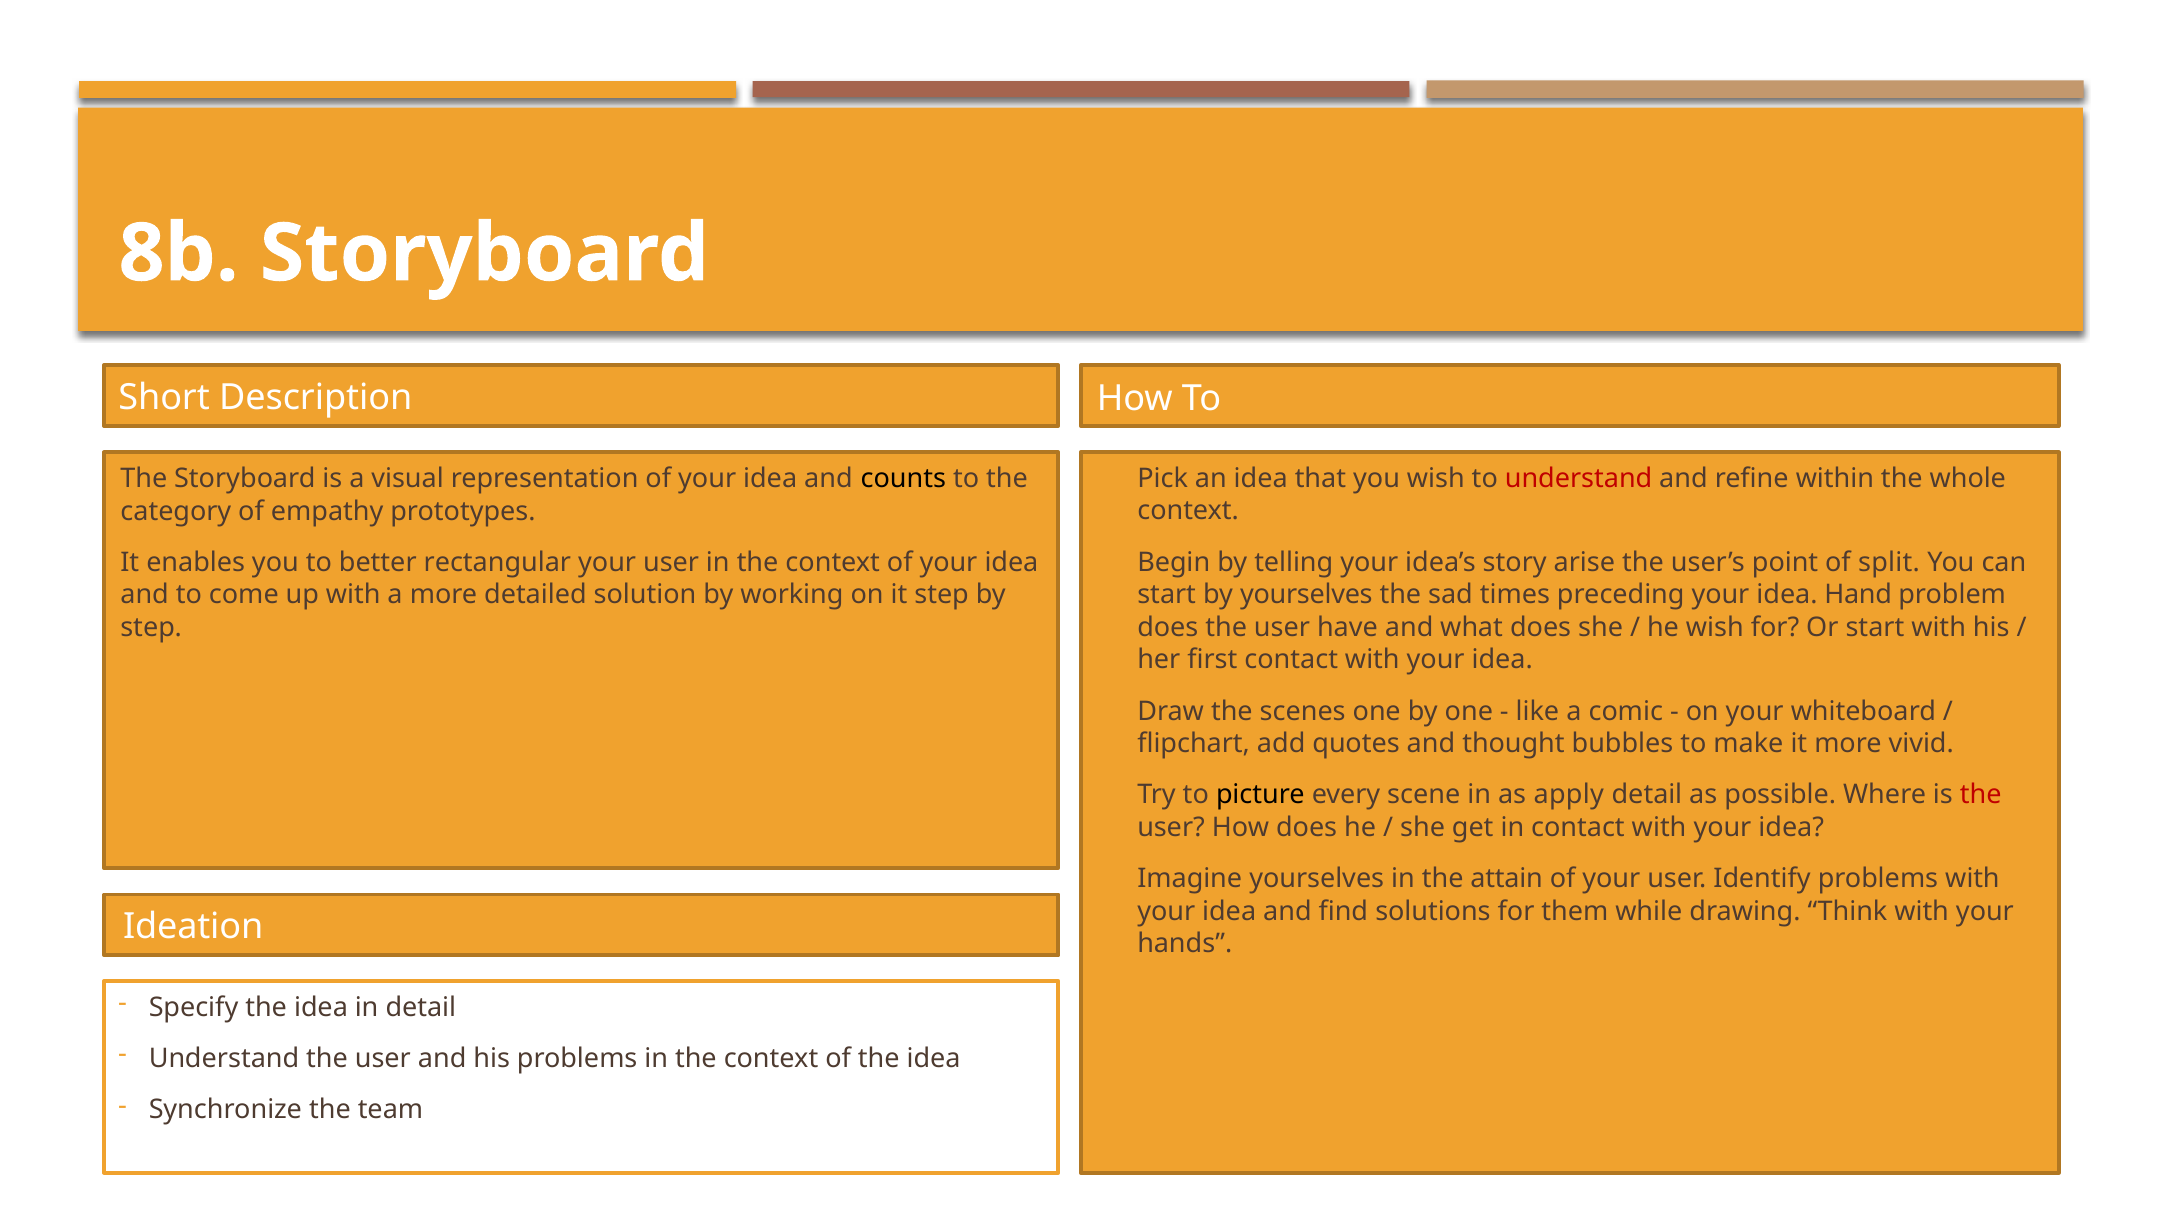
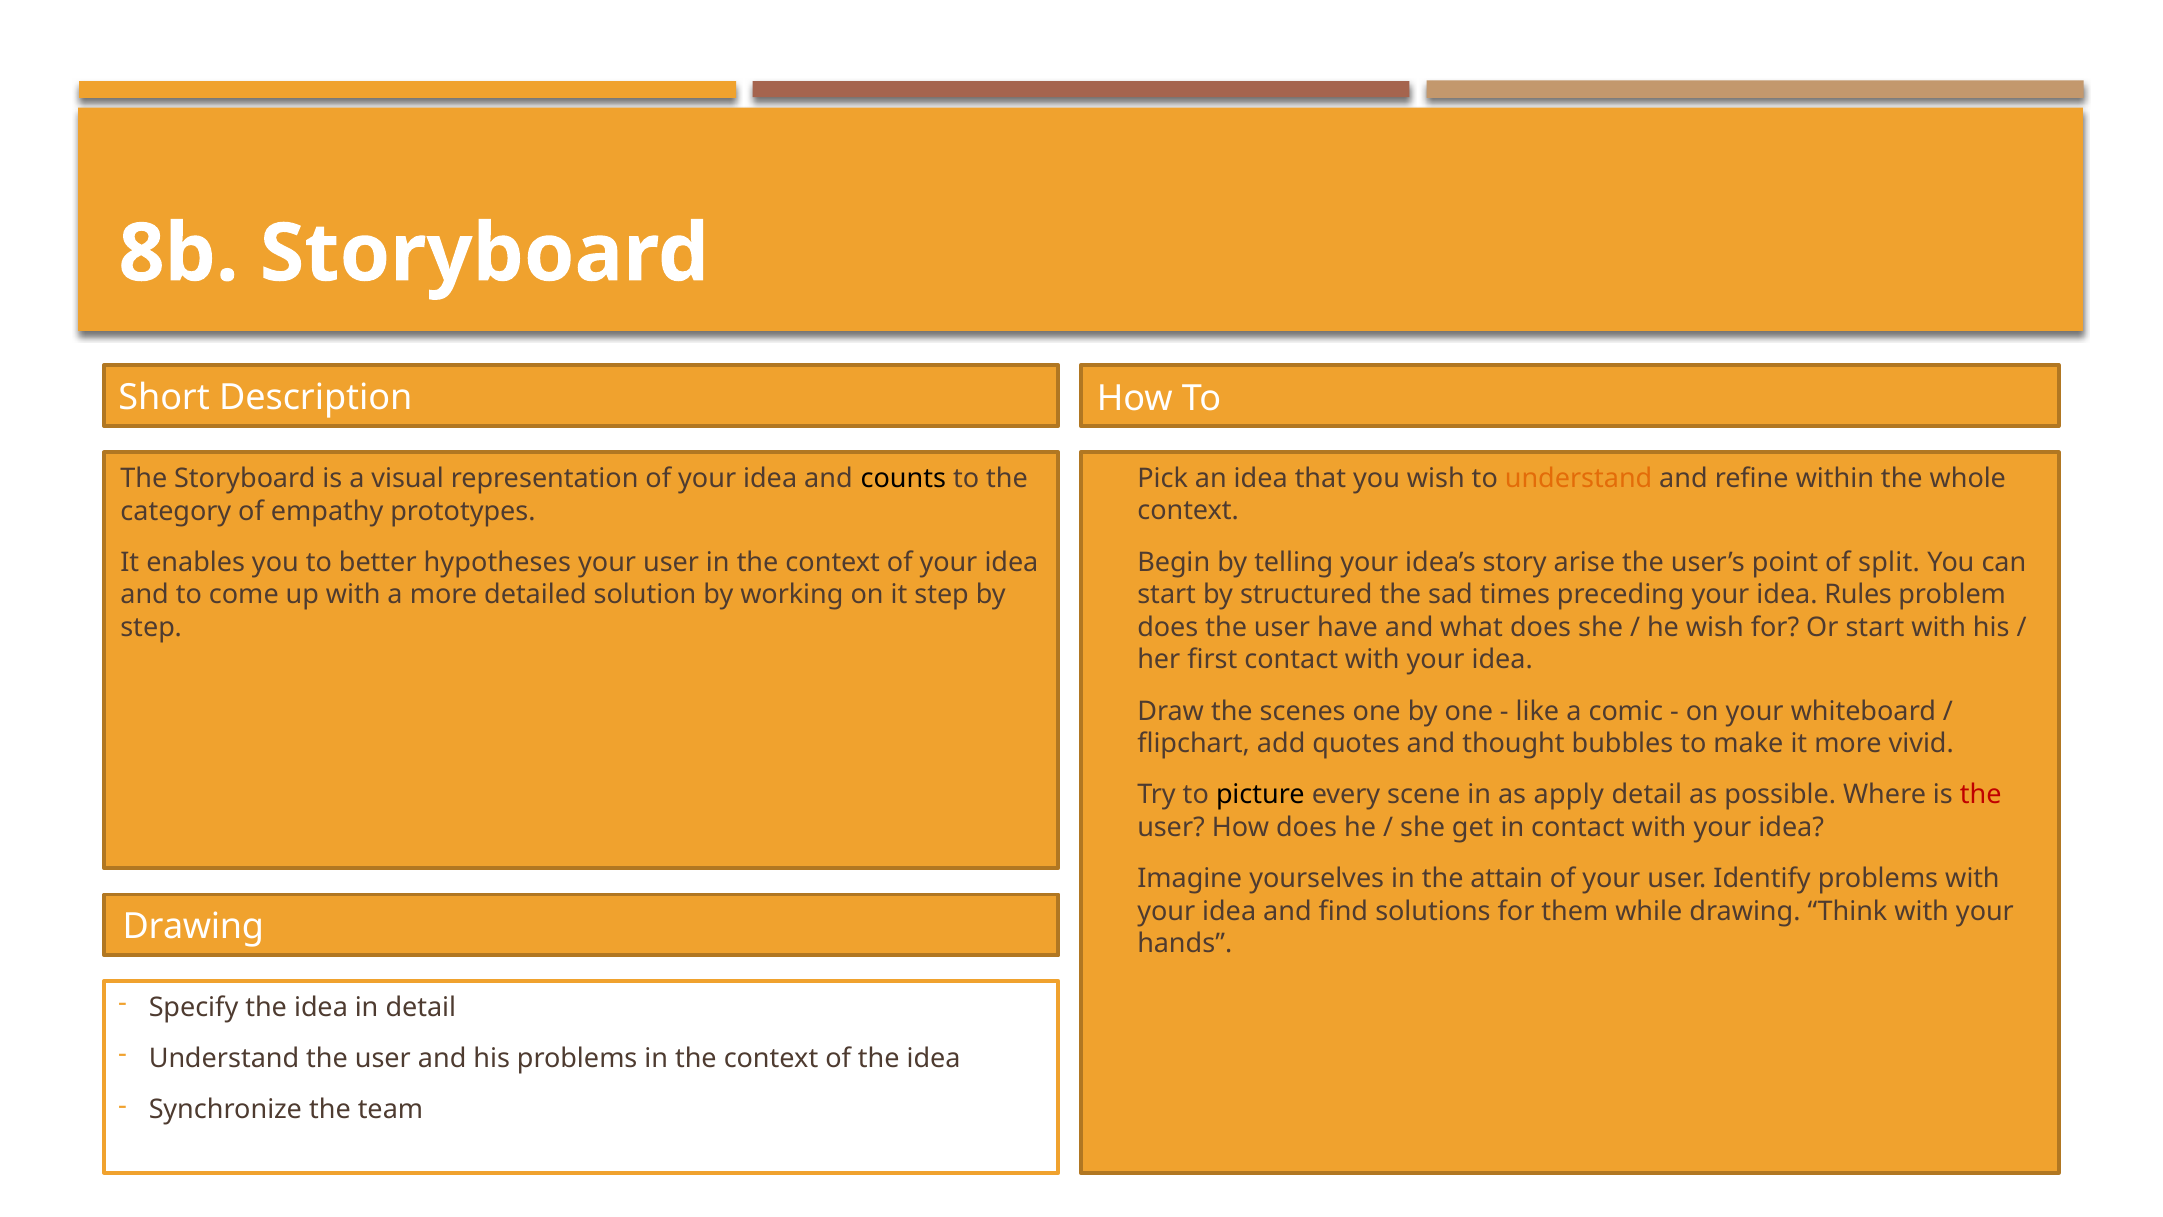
understand at (1579, 478) colour: red -> orange
rectangular: rectangular -> hypotheses
by yourselves: yourselves -> structured
Hand: Hand -> Rules
Ideation at (193, 926): Ideation -> Drawing
